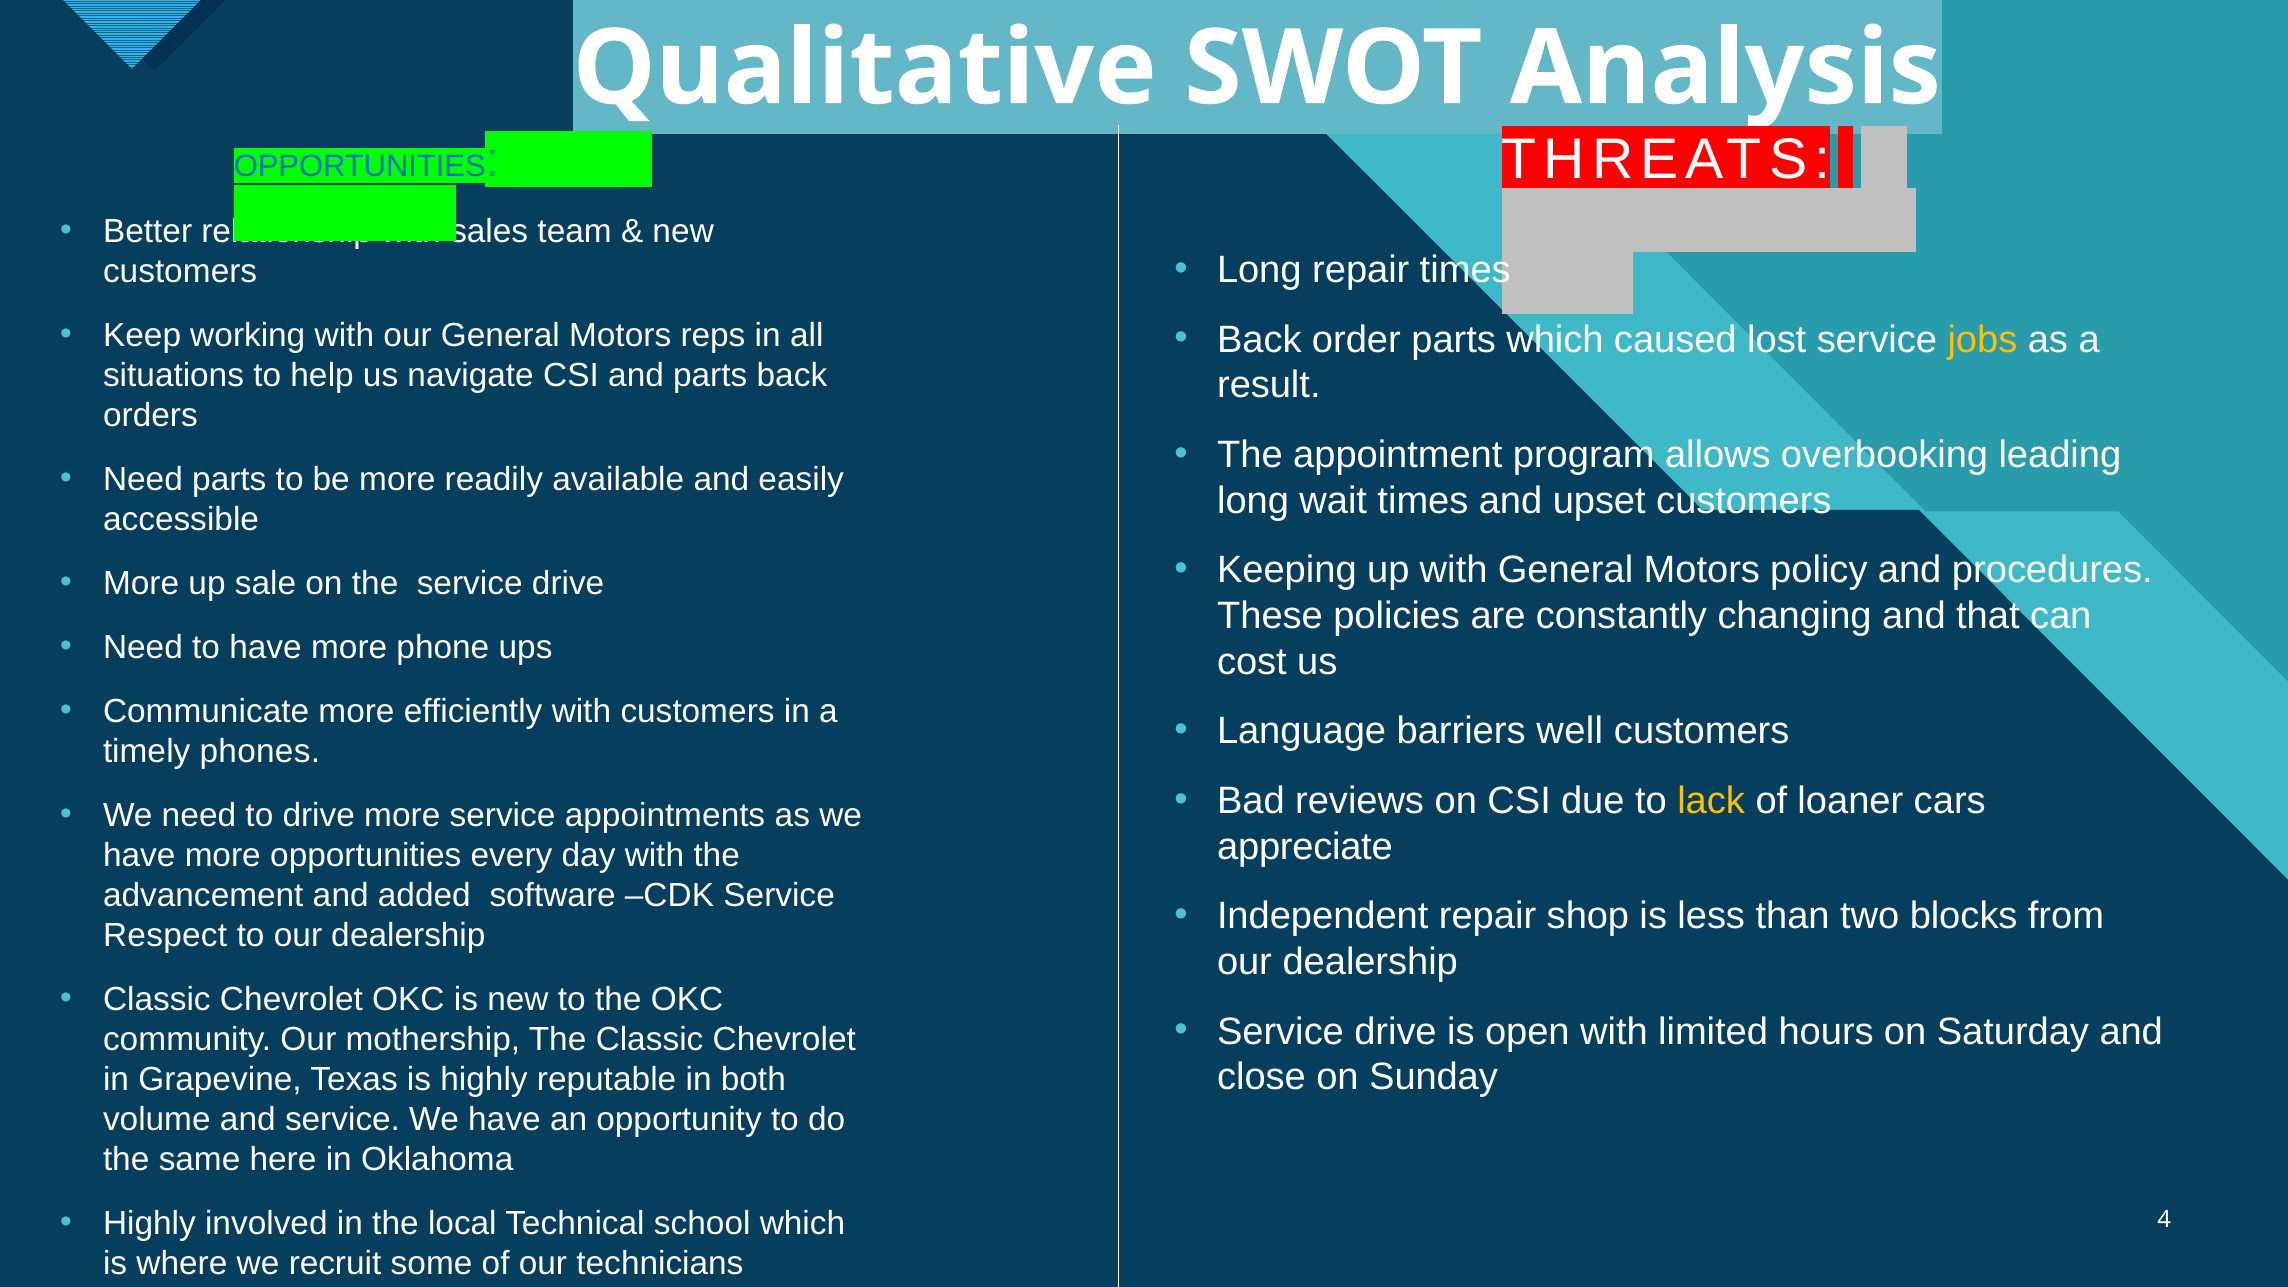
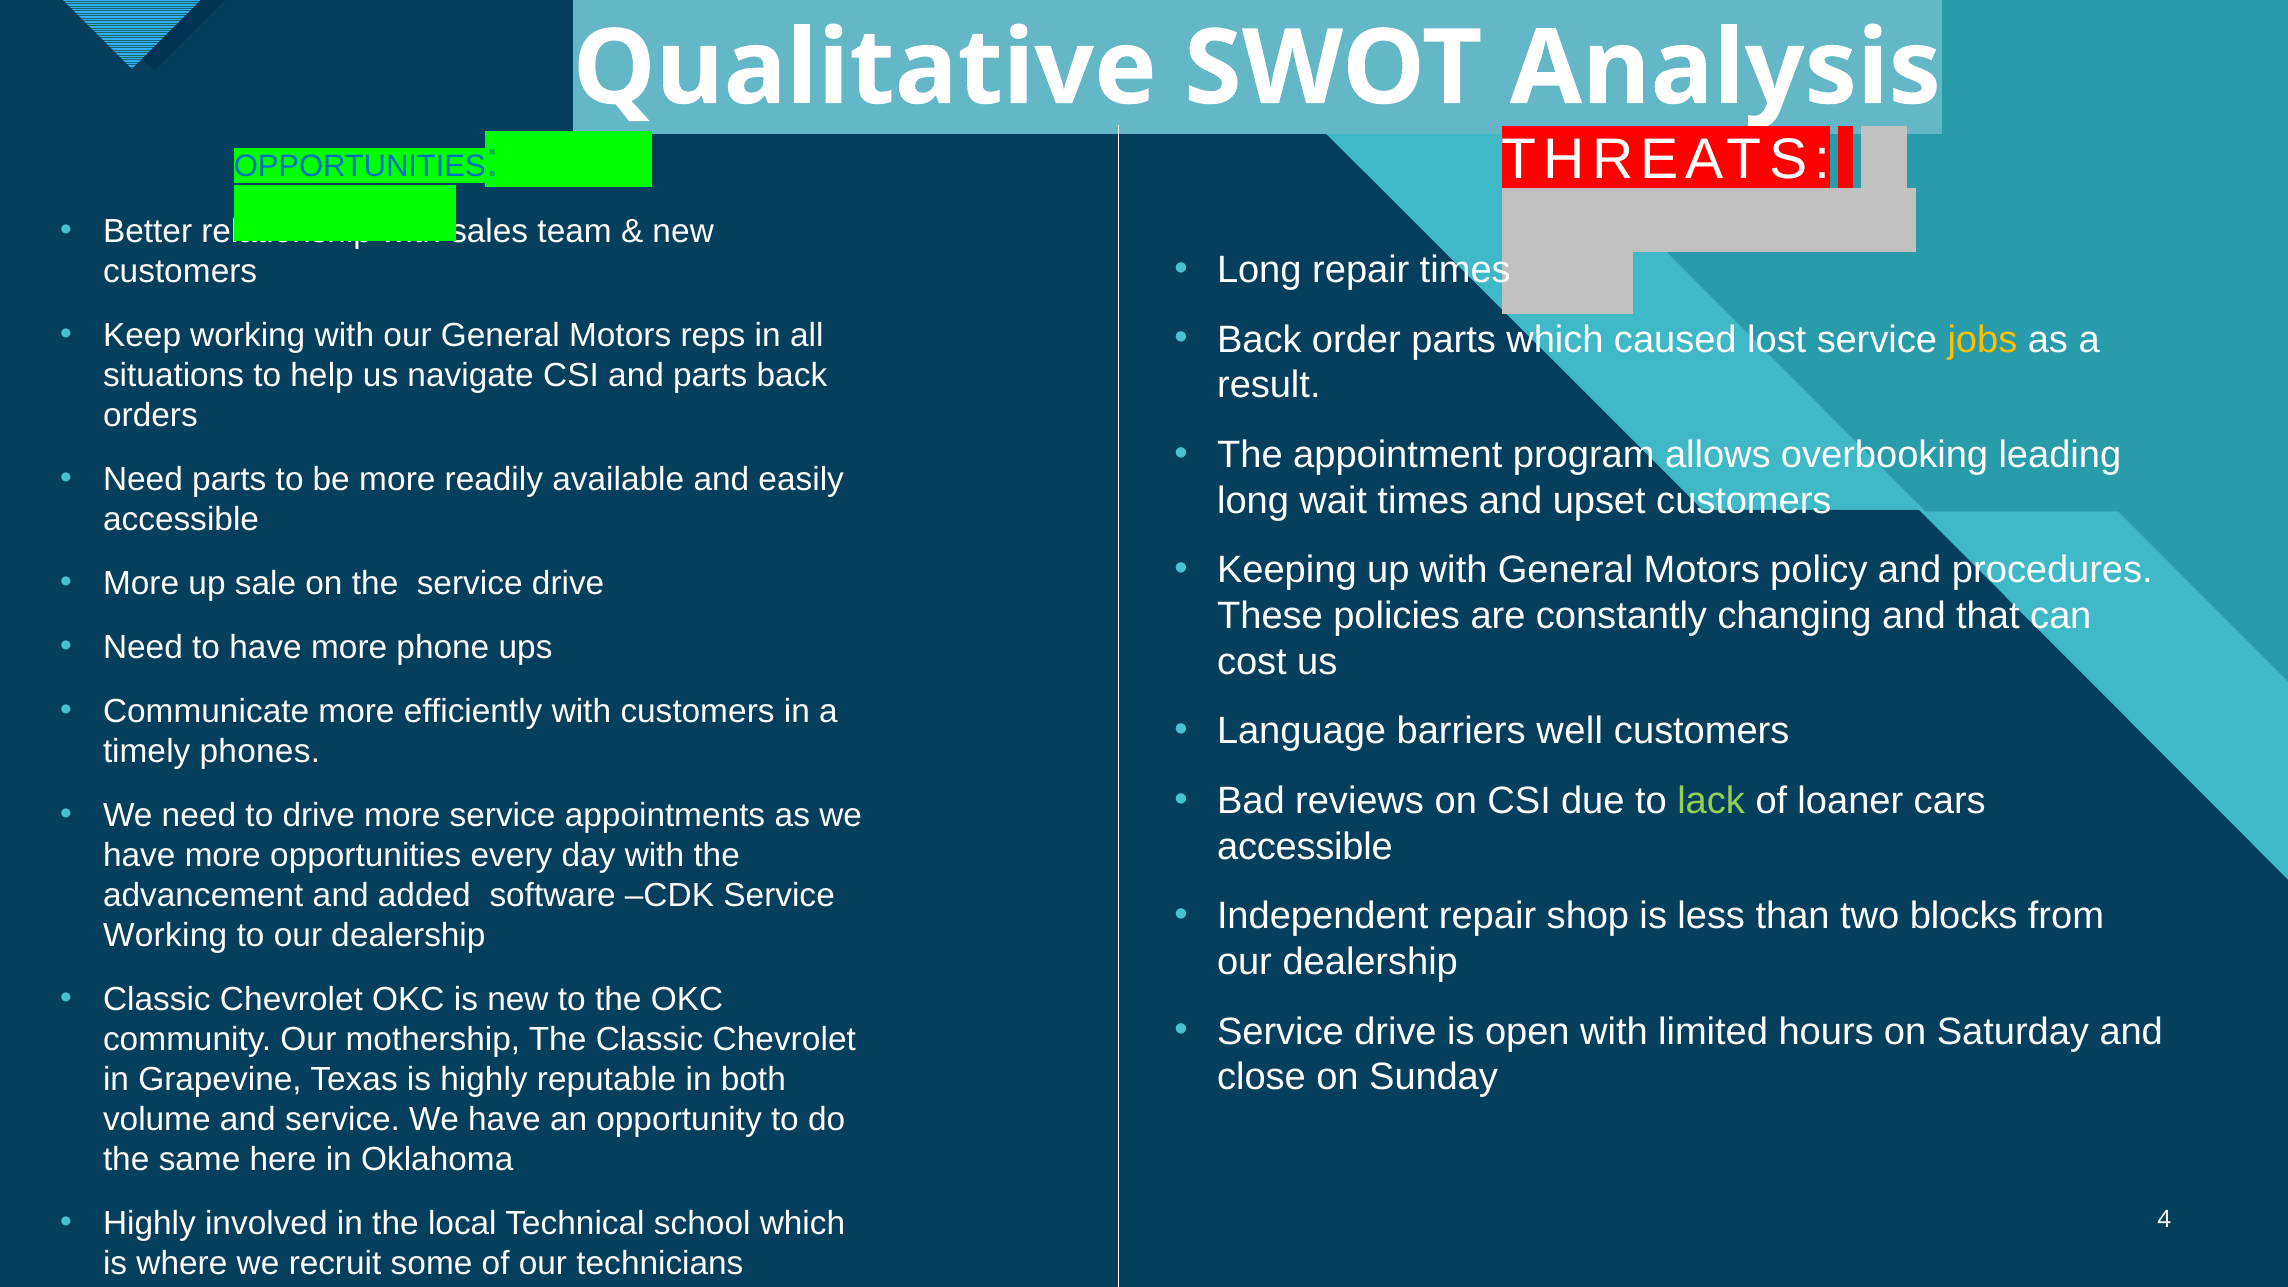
lack colour: yellow -> light green
appreciate at (1305, 847): appreciate -> accessible
Respect at (165, 935): Respect -> Working
